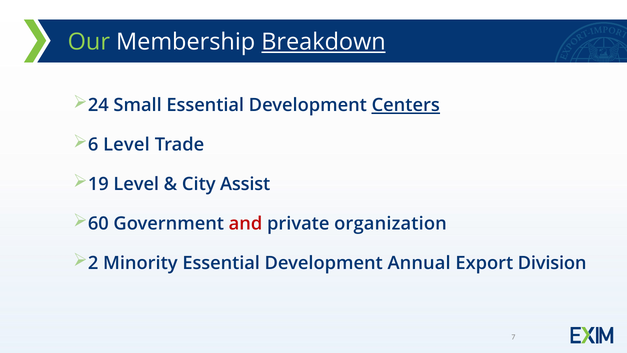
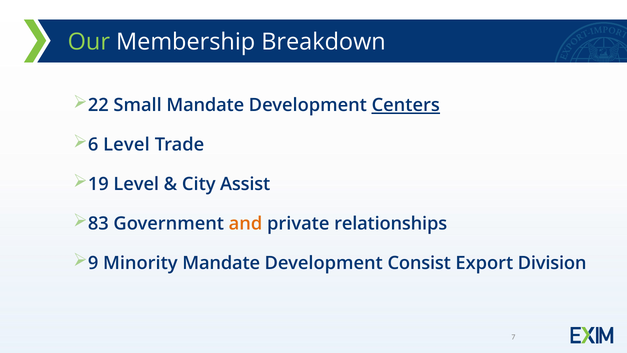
Breakdown underline: present -> none
24: 24 -> 22
Small Essential: Essential -> Mandate
60: 60 -> 83
and colour: red -> orange
organization: organization -> relationships
2: 2 -> 9
Minority Essential: Essential -> Mandate
Annual: Annual -> Consist
